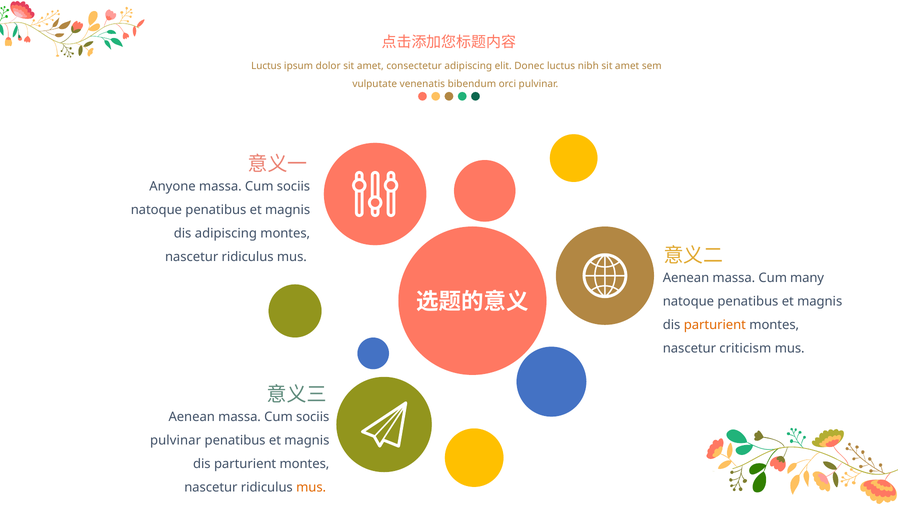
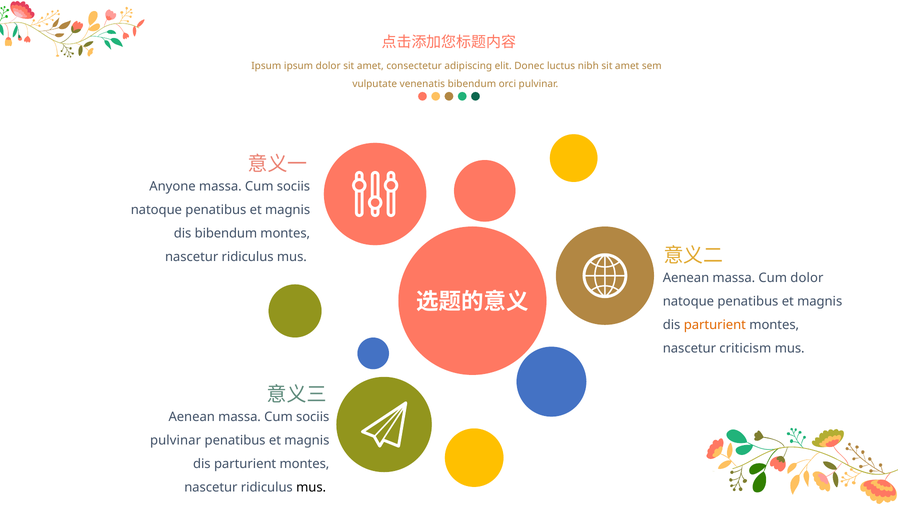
Luctus at (266, 66): Luctus -> Ipsum
dis adipiscing: adipiscing -> bibendum
Cum many: many -> dolor
mus at (311, 488) colour: orange -> black
